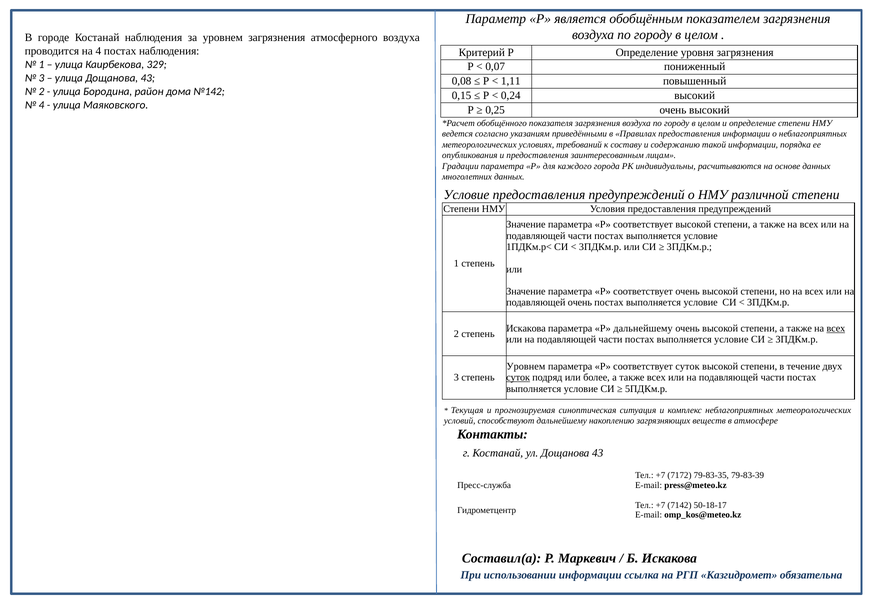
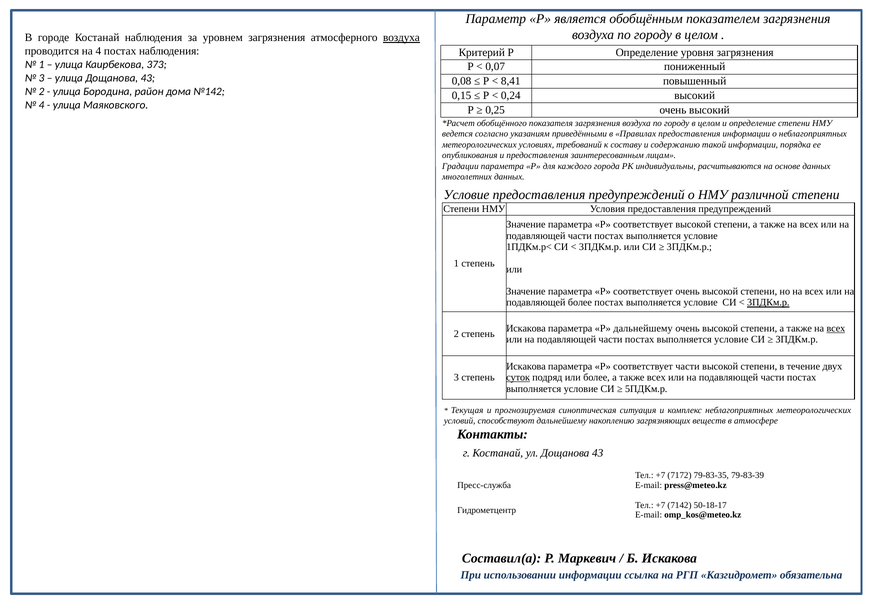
воздуха at (401, 38) underline: none -> present
329: 329 -> 373
1,11: 1,11 -> 8,41
подавляющей очень: очень -> более
3ПДКм.р at (768, 303) underline: none -> present
Уровнем at (526, 367): Уровнем -> Искакова
соответствует суток: суток -> части
